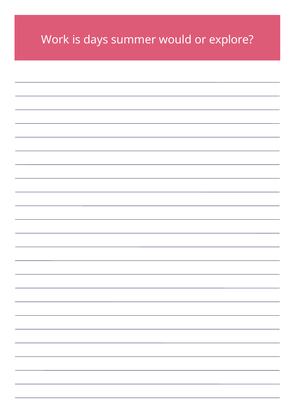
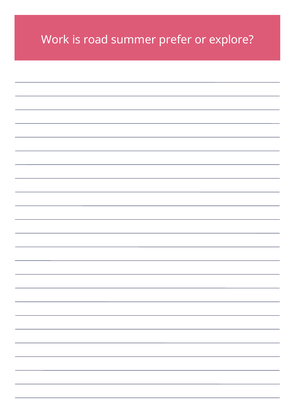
days: days -> road
would: would -> prefer
